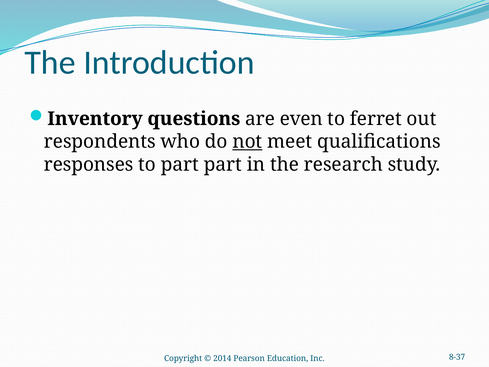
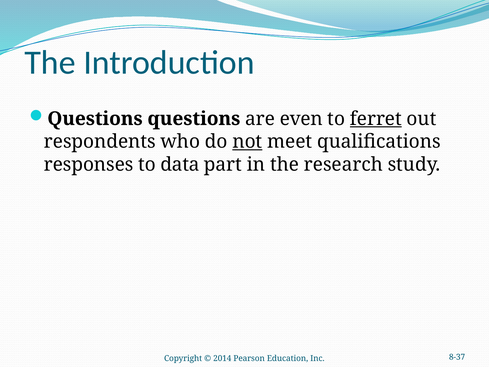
Inventory at (95, 119): Inventory -> Questions
ferret underline: none -> present
to part: part -> data
